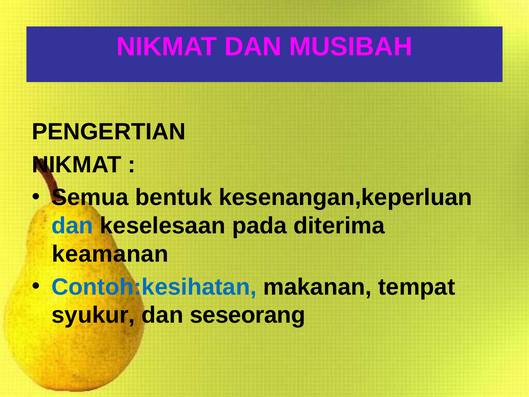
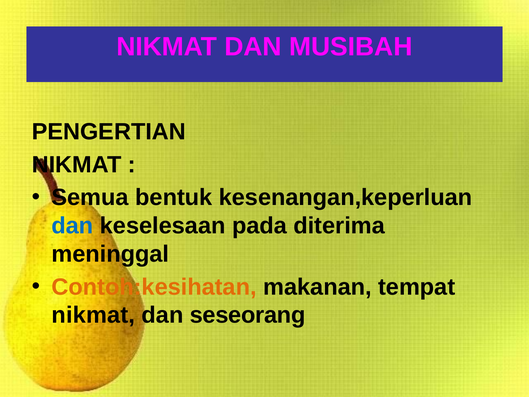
keamanan: keamanan -> meninggal
Contoh:kesihatan colour: blue -> orange
syukur at (93, 315): syukur -> nikmat
